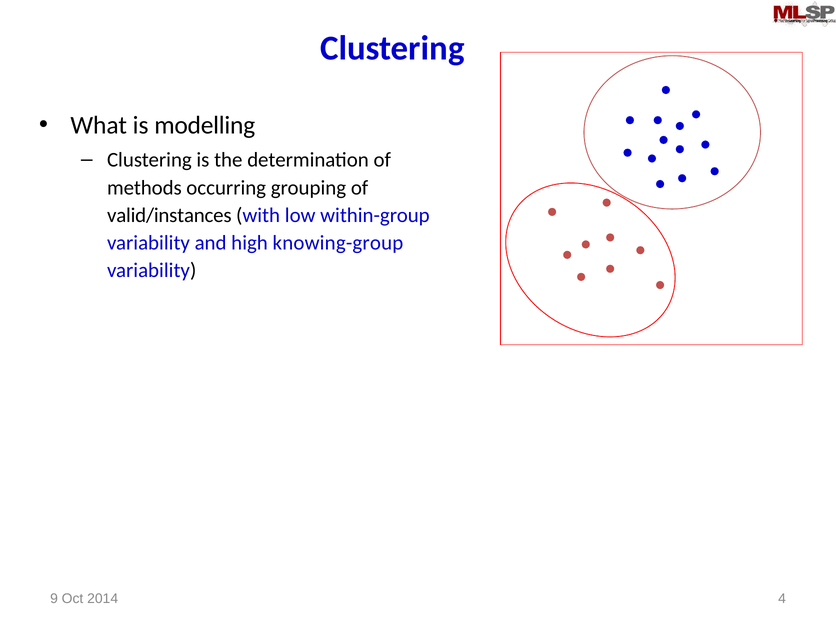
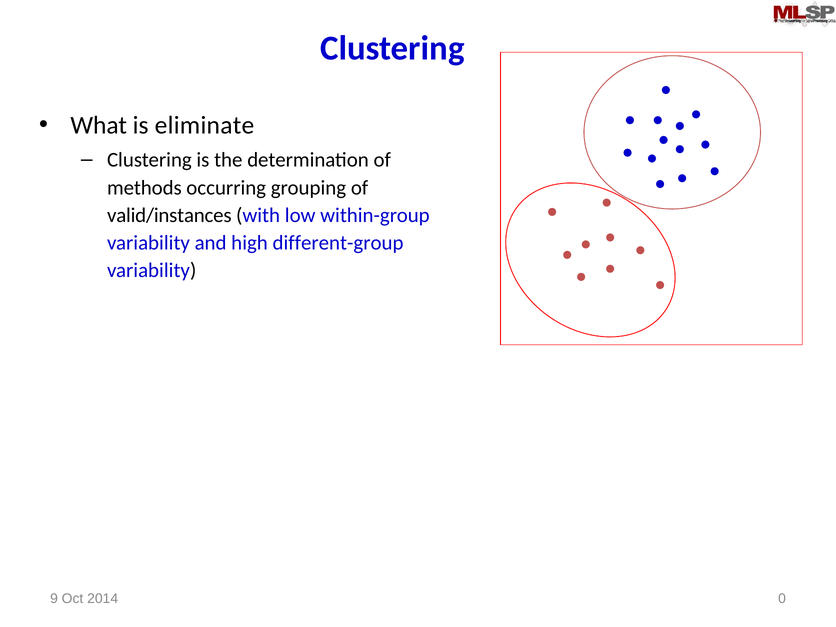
modelling: modelling -> eliminate
knowing-group: knowing-group -> different-group
4: 4 -> 0
